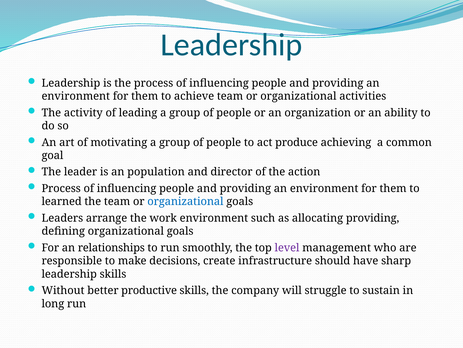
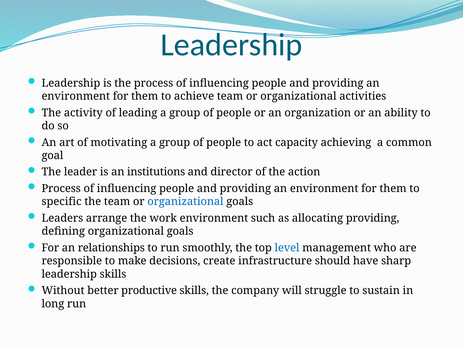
produce: produce -> capacity
population: population -> institutions
learned: learned -> specific
level colour: purple -> blue
